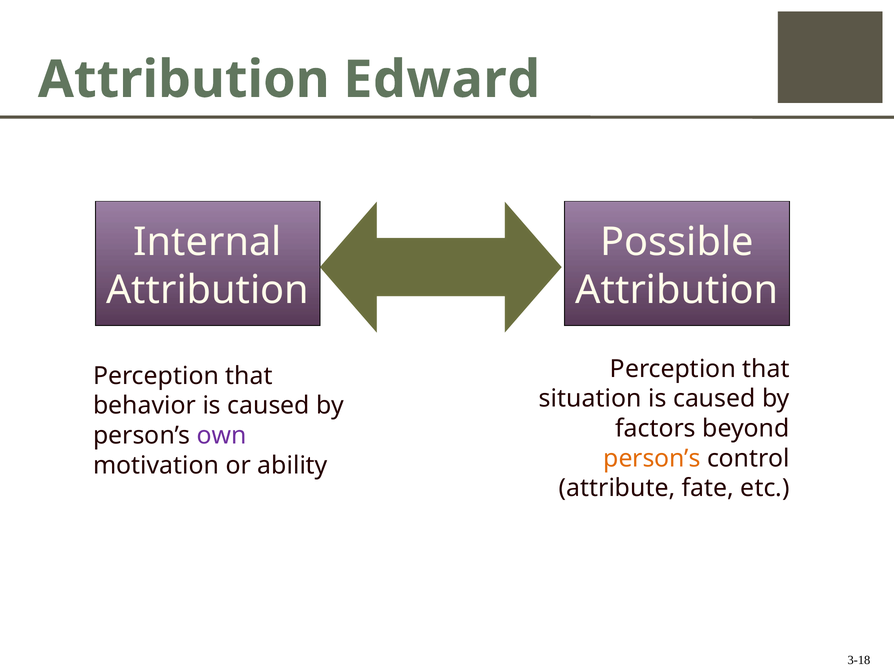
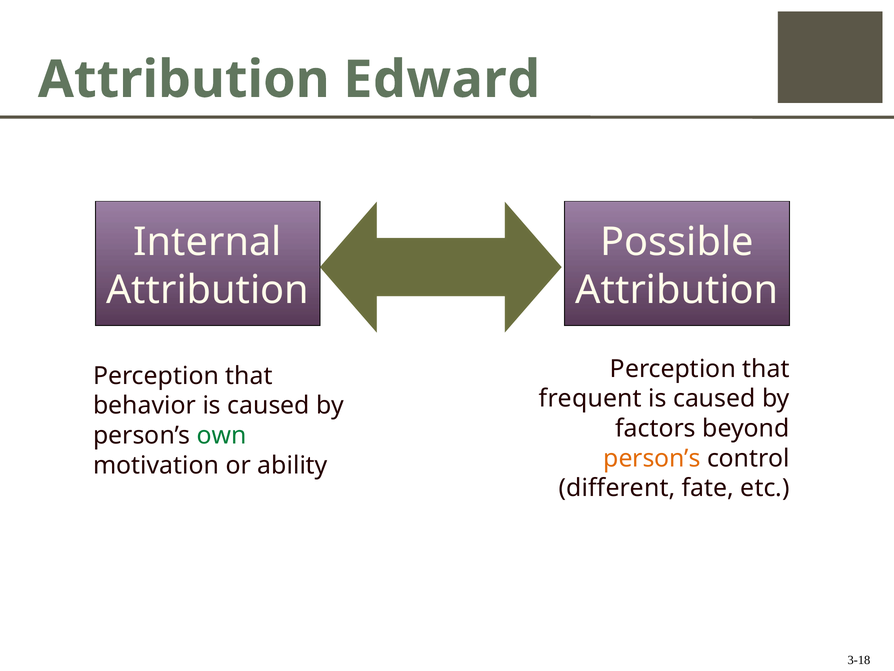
situation: situation -> frequent
own colour: purple -> green
attribute: attribute -> different
